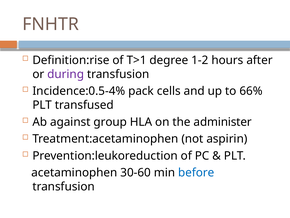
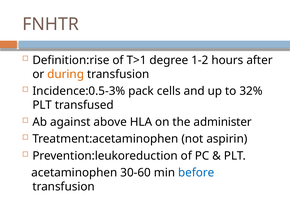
during colour: purple -> orange
Incidence:0.5-4%: Incidence:0.5-4% -> Incidence:0.5-3%
66%: 66% -> 32%
group: group -> above
